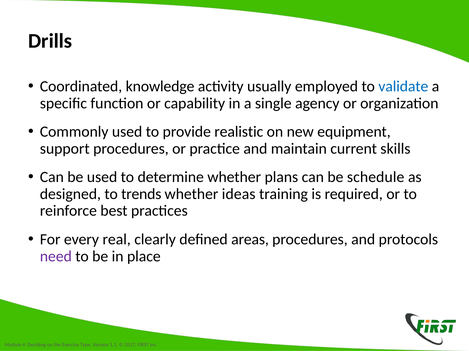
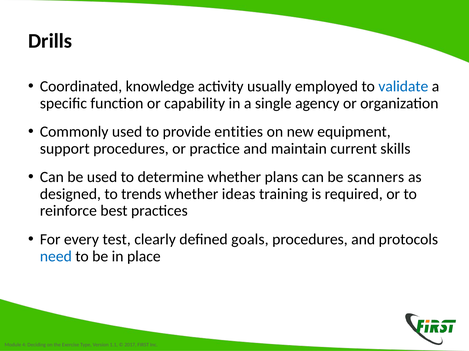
realistic: realistic -> entities
schedule: schedule -> scanners
real: real -> test
areas: areas -> goals
need colour: purple -> blue
